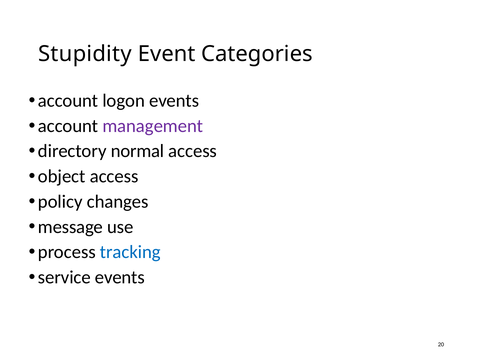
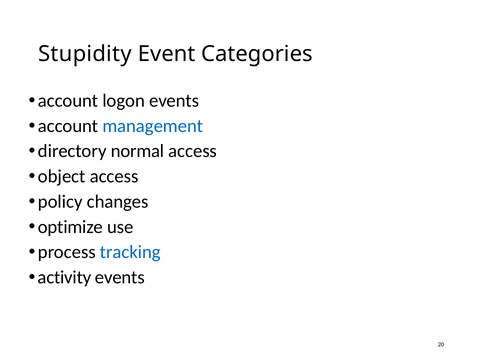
management colour: purple -> blue
message: message -> optimize
service: service -> activity
